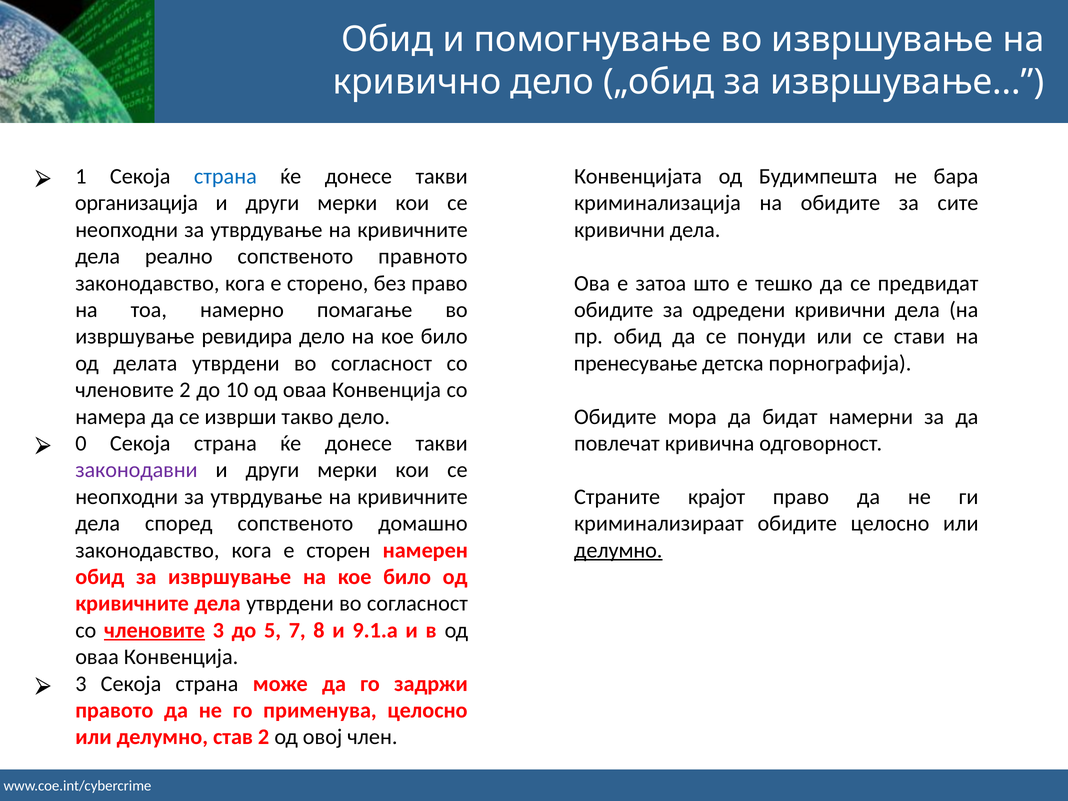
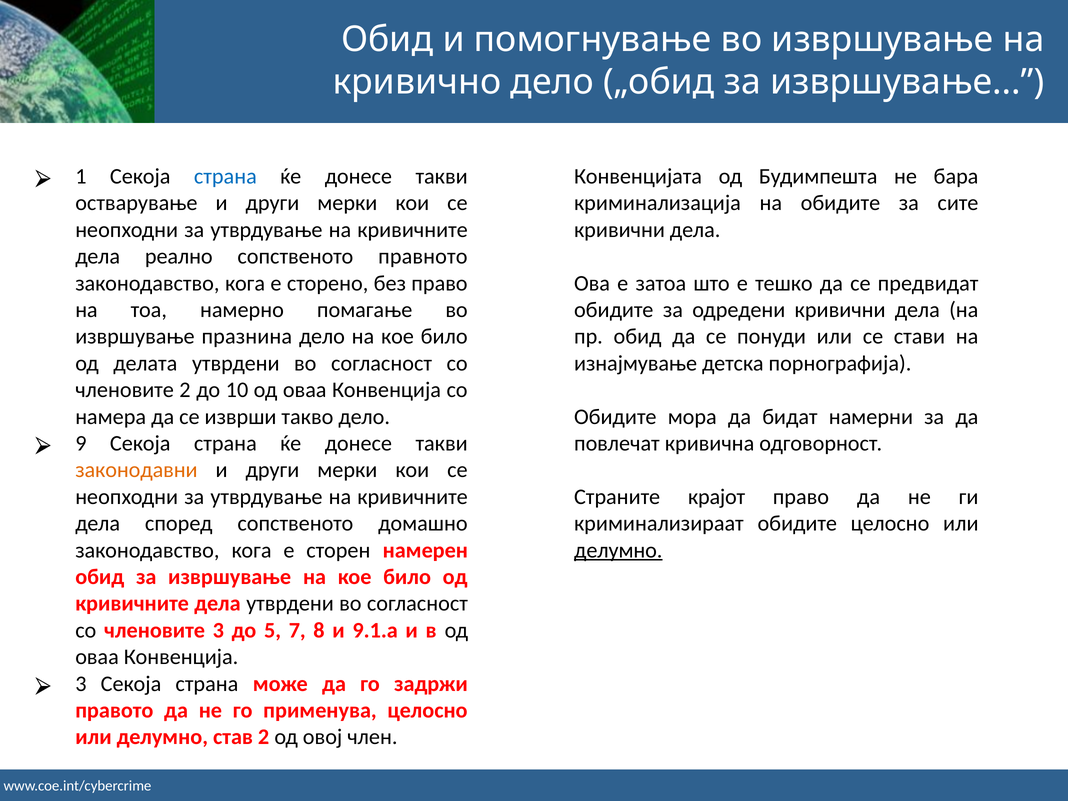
организација: организација -> остварување
ревидира: ревидира -> празнина
пренесување: пренесување -> изнајмување
0: 0 -> 9
законодавни colour: purple -> orange
членовите at (155, 630) underline: present -> none
